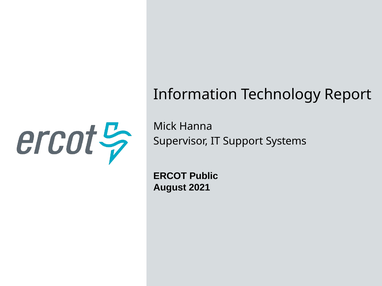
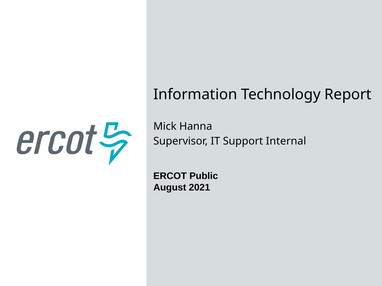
Systems: Systems -> Internal
